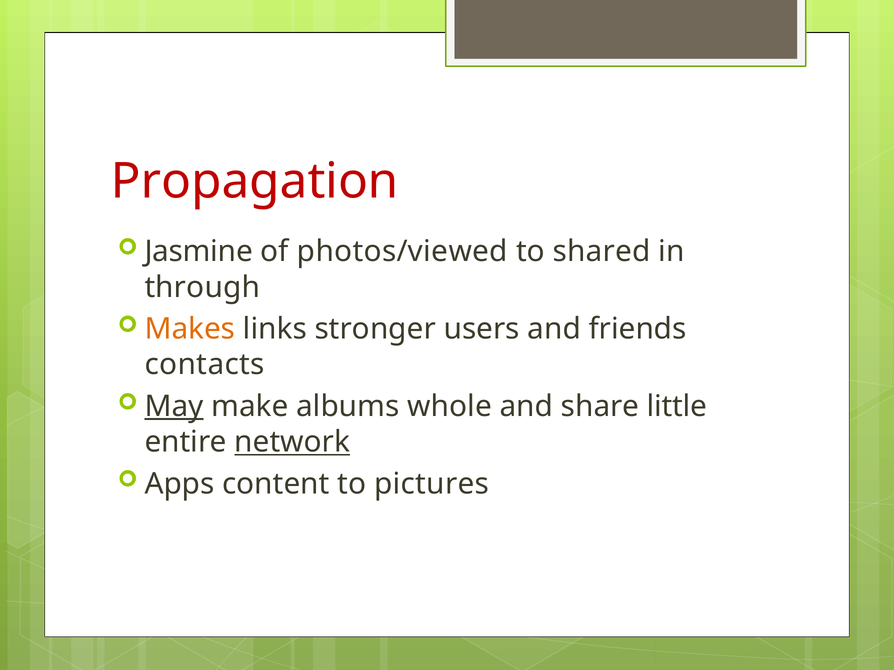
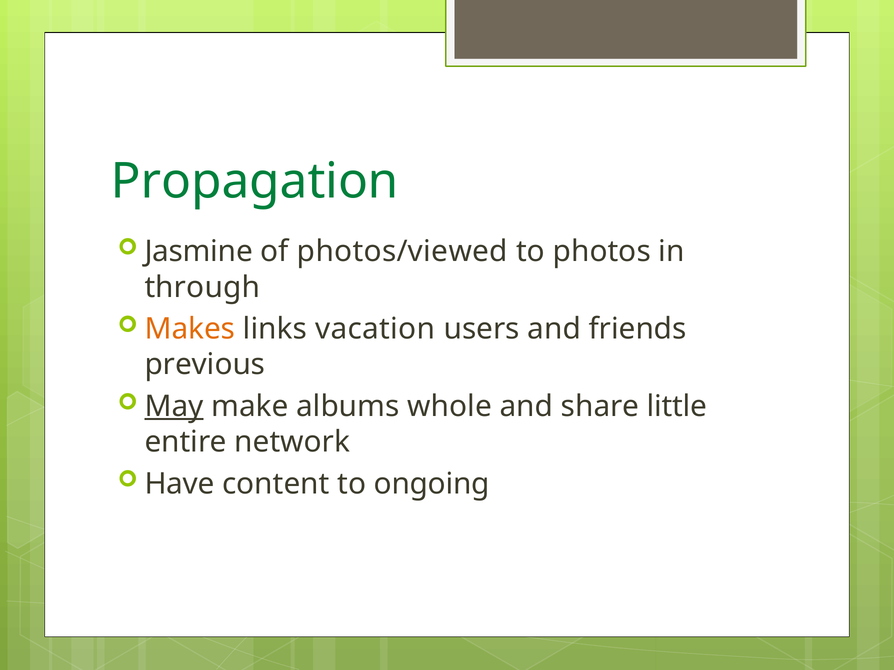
Propagation colour: red -> green
shared: shared -> photos
stronger: stronger -> vacation
contacts: contacts -> previous
network underline: present -> none
Apps: Apps -> Have
pictures: pictures -> ongoing
